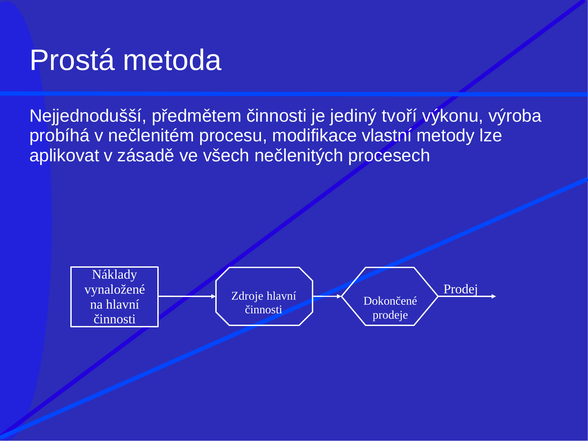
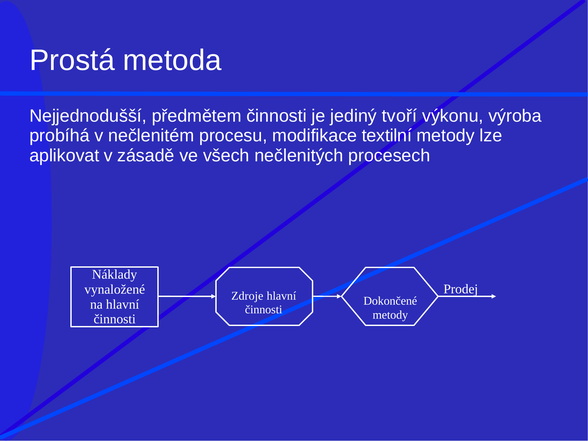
vlastní: vlastní -> textilní
prodeje at (390, 315): prodeje -> metody
